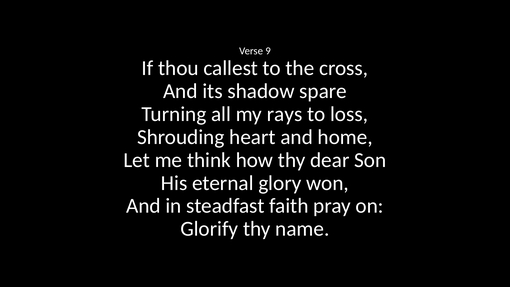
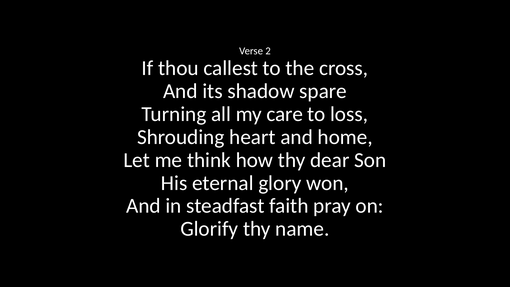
9: 9 -> 2
rays: rays -> care
